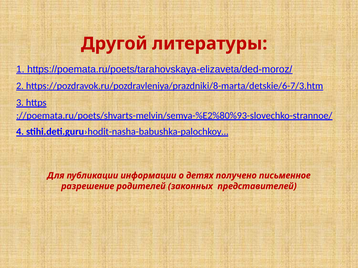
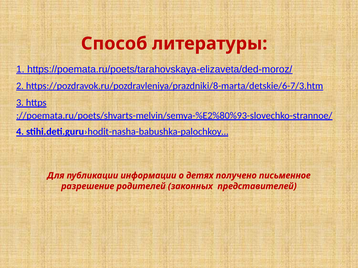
Другой: Другой -> Способ
